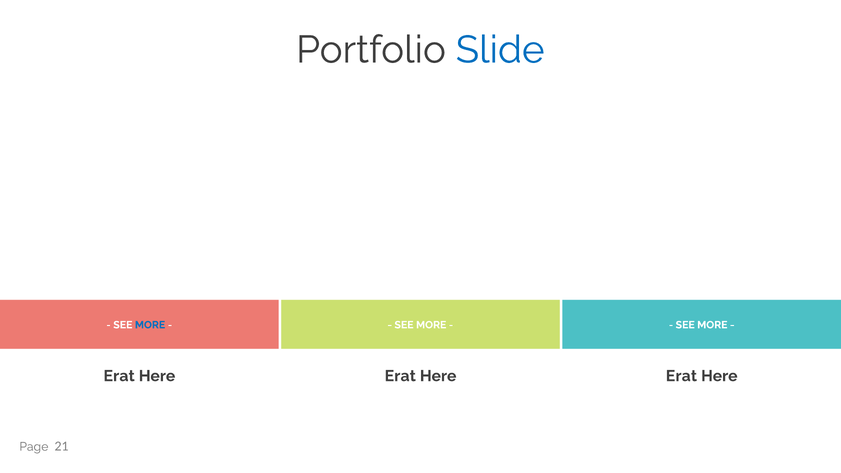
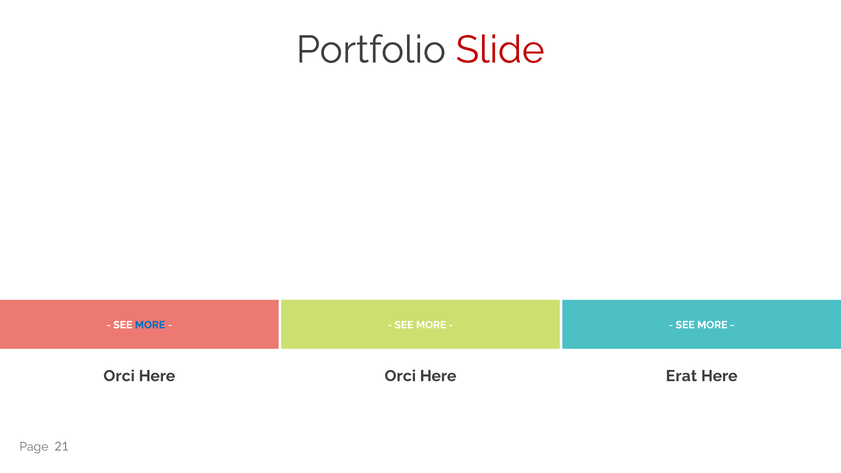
Slide colour: blue -> red
Erat at (119, 376): Erat -> Orci
Erat at (400, 376): Erat -> Orci
